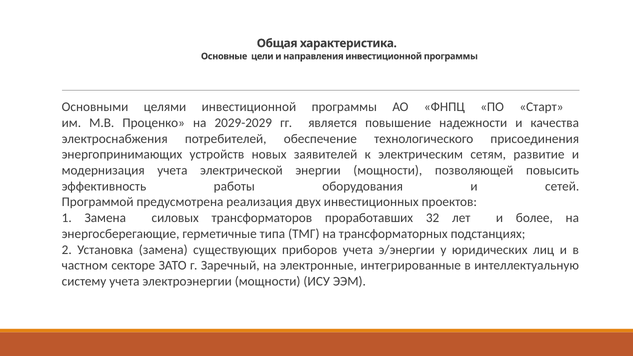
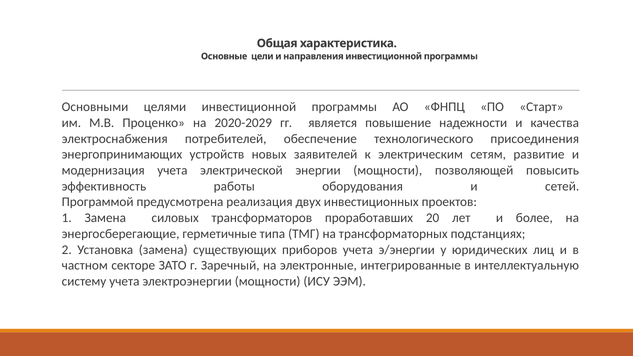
2029-2029: 2029-2029 -> 2020-2029
32: 32 -> 20
